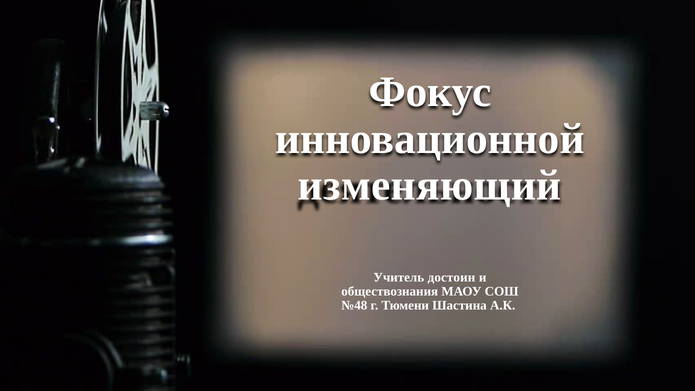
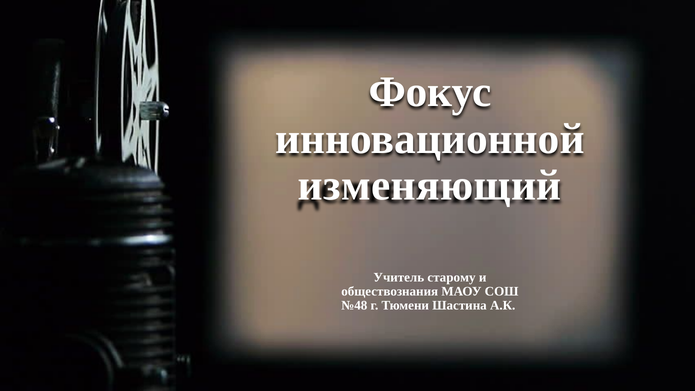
достоин: достоин -> старому
